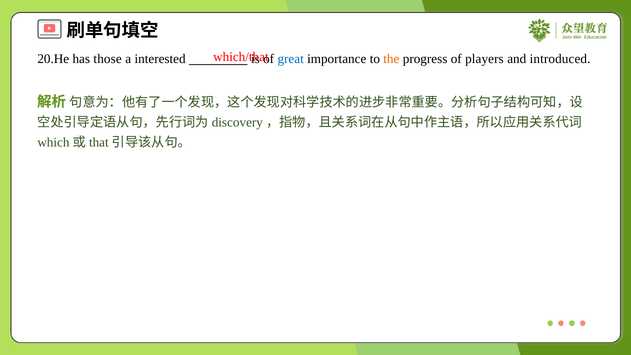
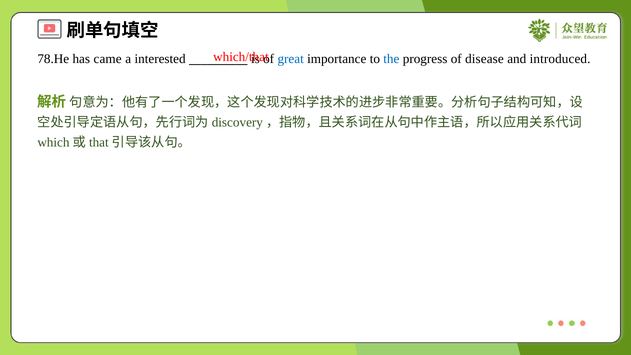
20.He: 20.He -> 78.He
those: those -> came
the colour: orange -> blue
players: players -> disease
